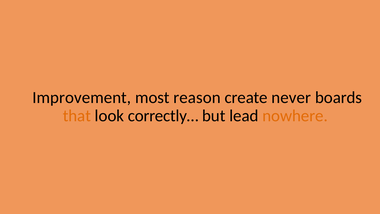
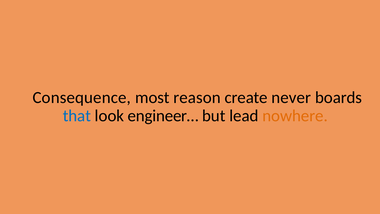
Improvement: Improvement -> Consequence
that colour: orange -> blue
correctly…: correctly… -> engineer…
